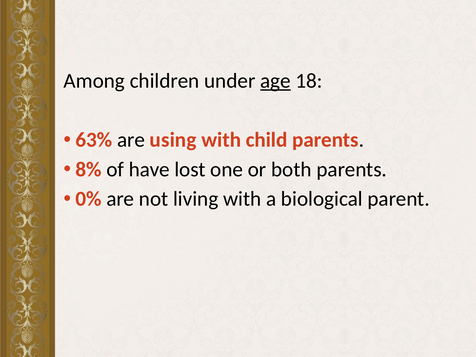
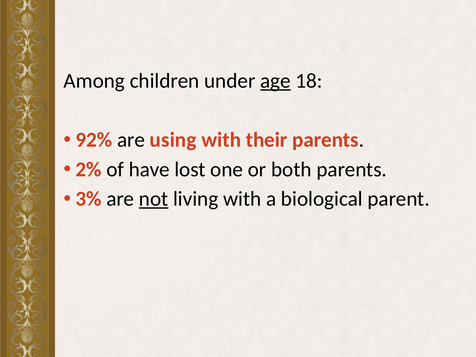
63%: 63% -> 92%
child: child -> their
8%: 8% -> 2%
0%: 0% -> 3%
not underline: none -> present
